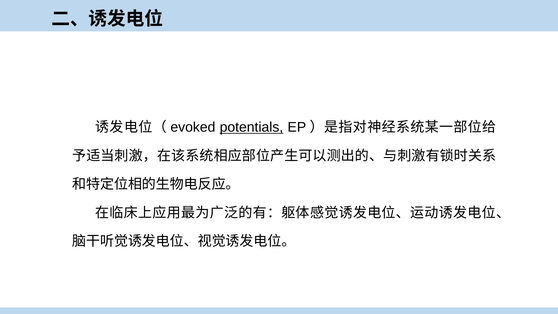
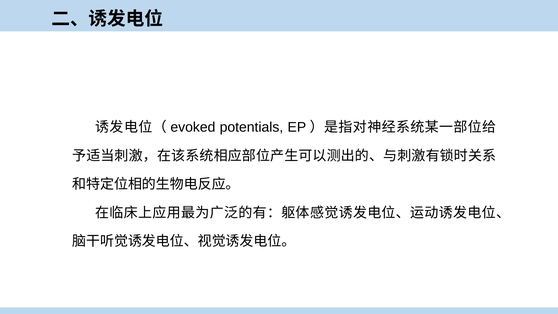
potentials underline: present -> none
